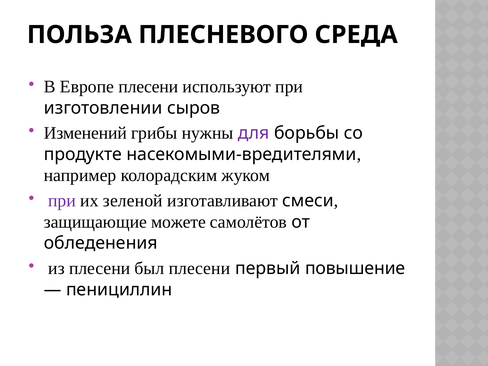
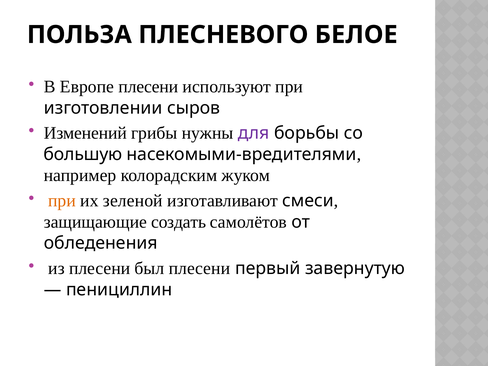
СРЕДА: СРЕДА -> БЕЛОЕ
продукте: продукте -> большую
при at (62, 201) colour: purple -> orange
можете: можете -> создать
повышение: повышение -> завернутую
